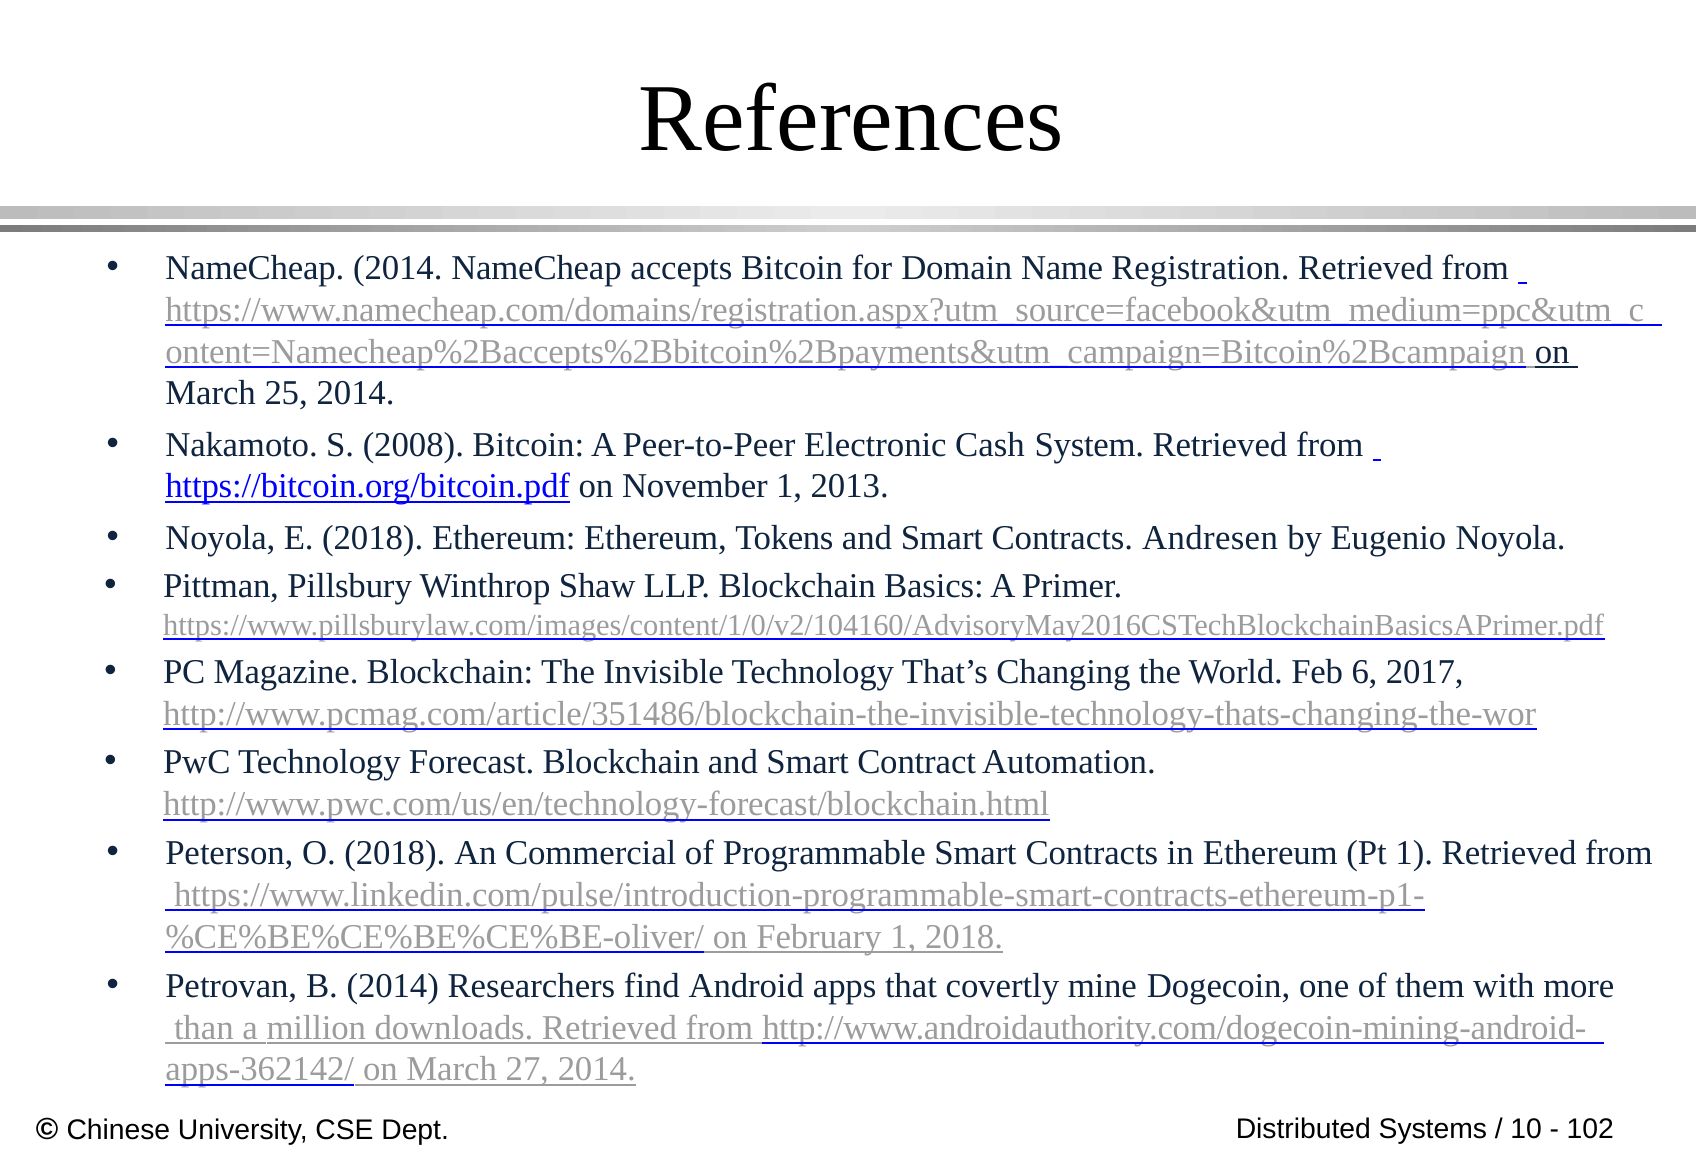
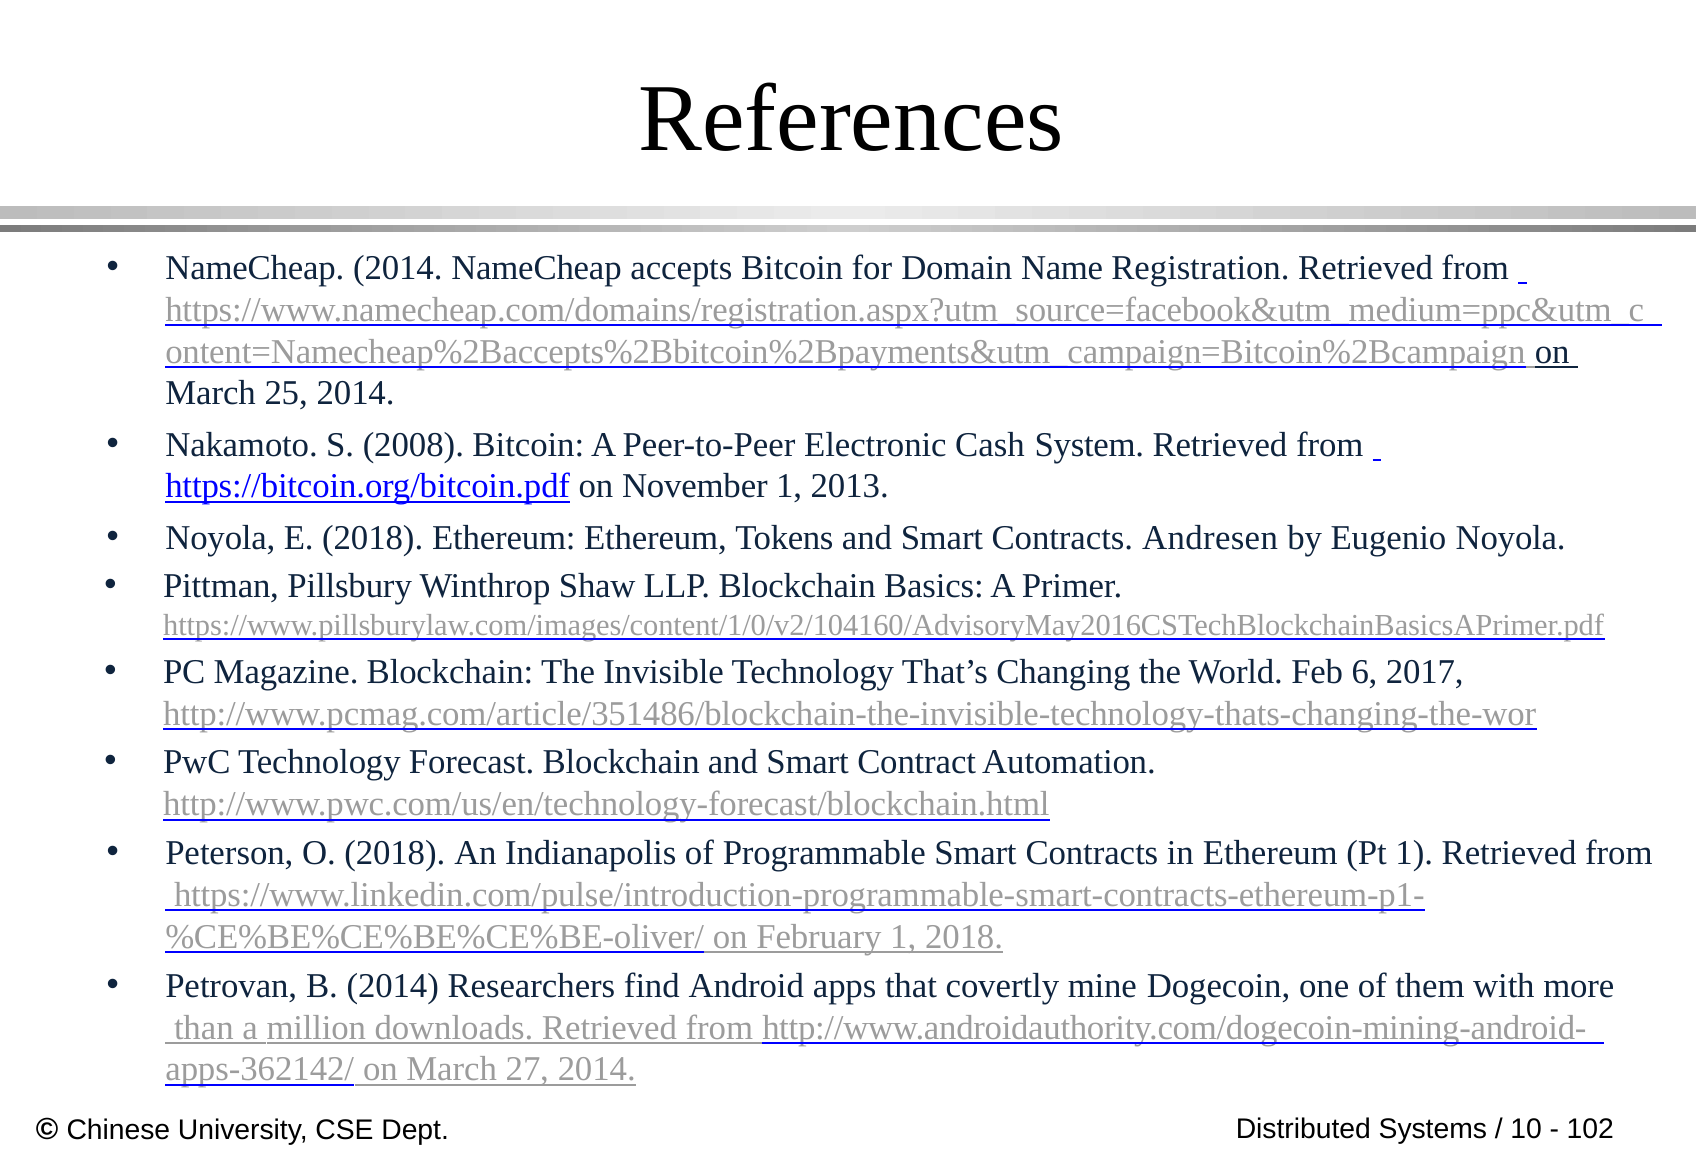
Commercial: Commercial -> Indianapolis
